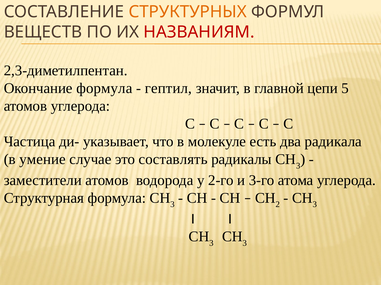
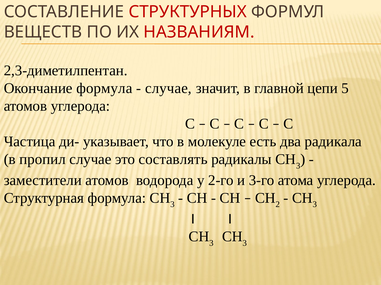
СТРУКТУРНЫХ colour: orange -> red
гептил at (168, 88): гептил -> случае
умение: умение -> пропил
